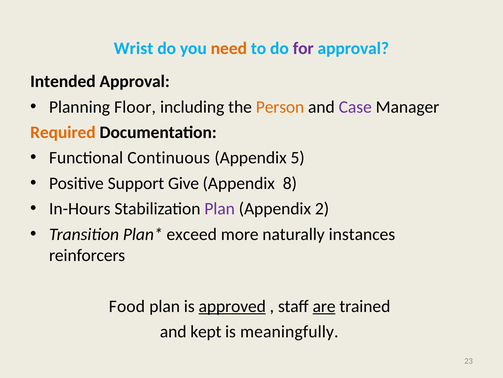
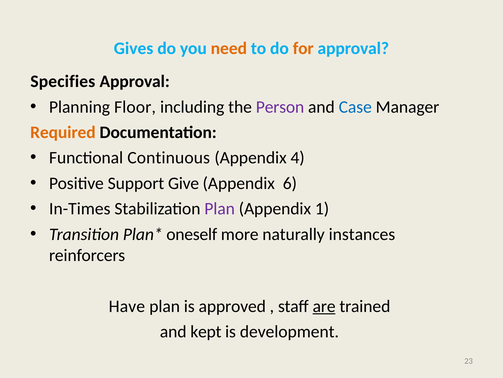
Wrist: Wrist -> Gives
for colour: purple -> orange
Intended: Intended -> Specifies
Person colour: orange -> purple
Case colour: purple -> blue
5: 5 -> 4
8: 8 -> 6
In-Hours: In-Hours -> In-Times
2: 2 -> 1
exceed: exceed -> oneself
Food: Food -> Have
approved underline: present -> none
meaningfully: meaningfully -> development
